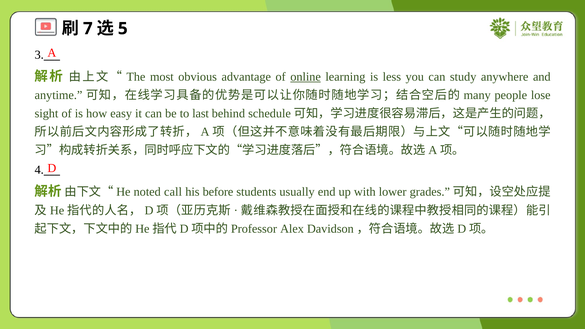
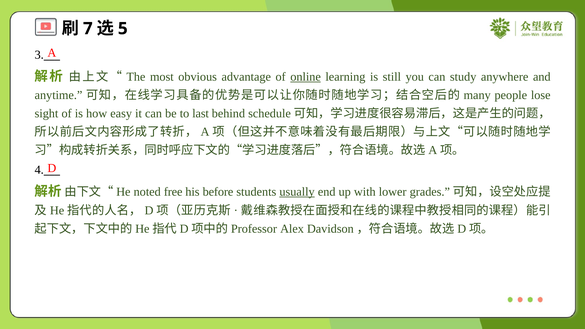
less: less -> still
call: call -> free
usually underline: none -> present
